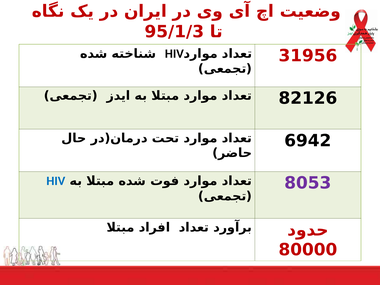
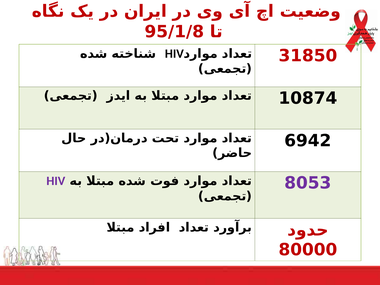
95/1/3: 95/1/3 -> 95/1/8
31956: 31956 -> 31850
82126: 82126 -> 10874
HIV at (56, 181) colour: blue -> purple
